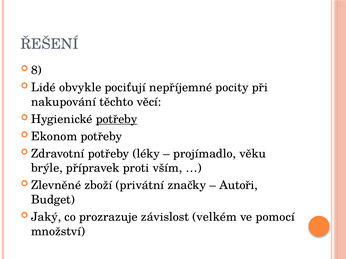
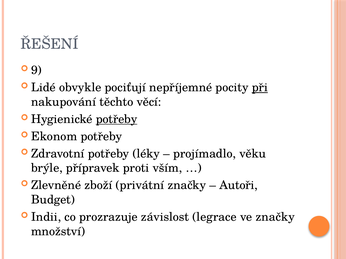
8: 8 -> 9
při underline: none -> present
Jaký: Jaký -> Indii
velkém: velkém -> legrace
ve pomocí: pomocí -> značky
